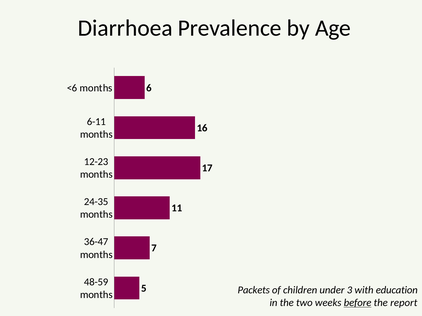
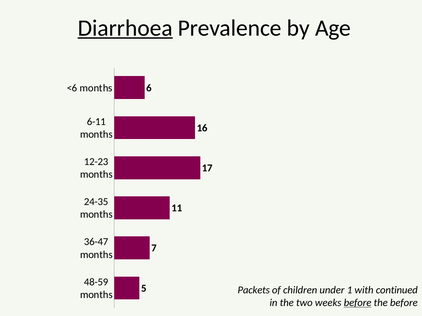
Diarrhoea underline: none -> present
3: 3 -> 1
education: education -> continued
the report: report -> before
